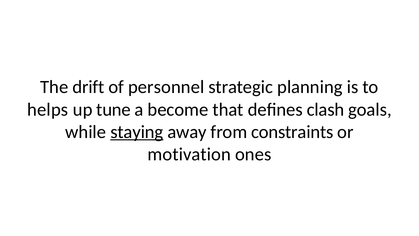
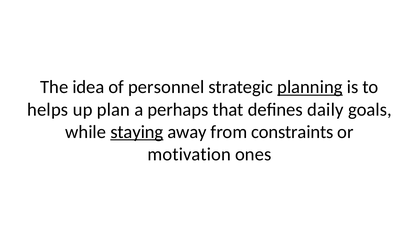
drift: drift -> idea
planning underline: none -> present
tune: tune -> plan
become: become -> perhaps
clash: clash -> daily
